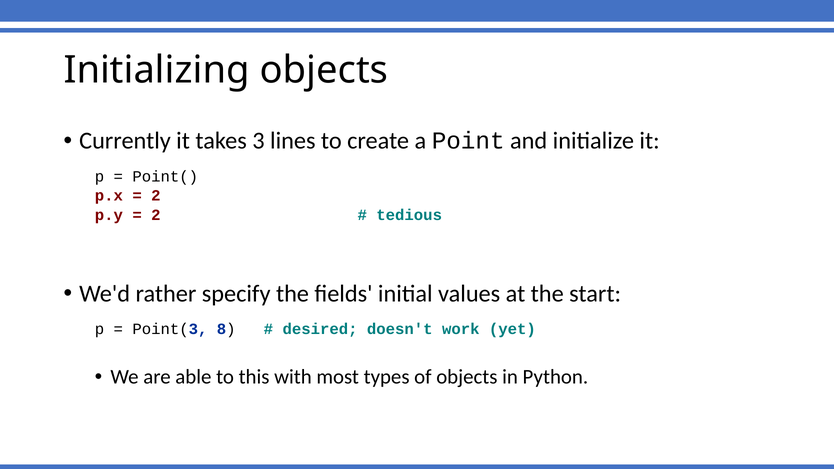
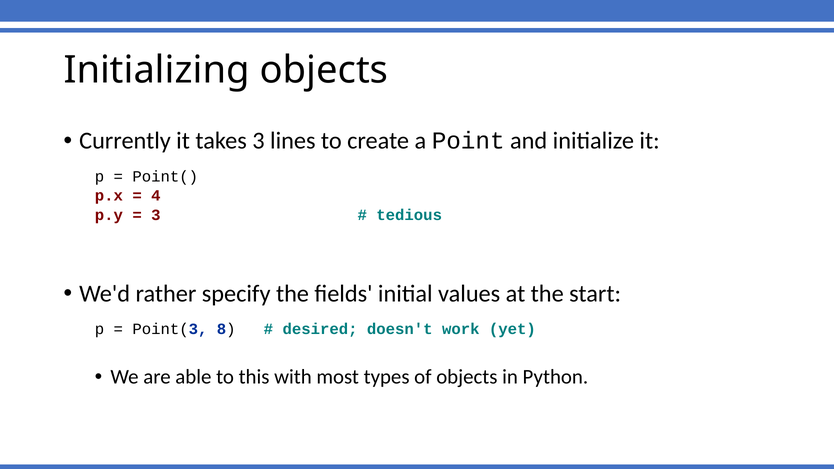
2 at (156, 196): 2 -> 4
2 at (156, 215): 2 -> 3
